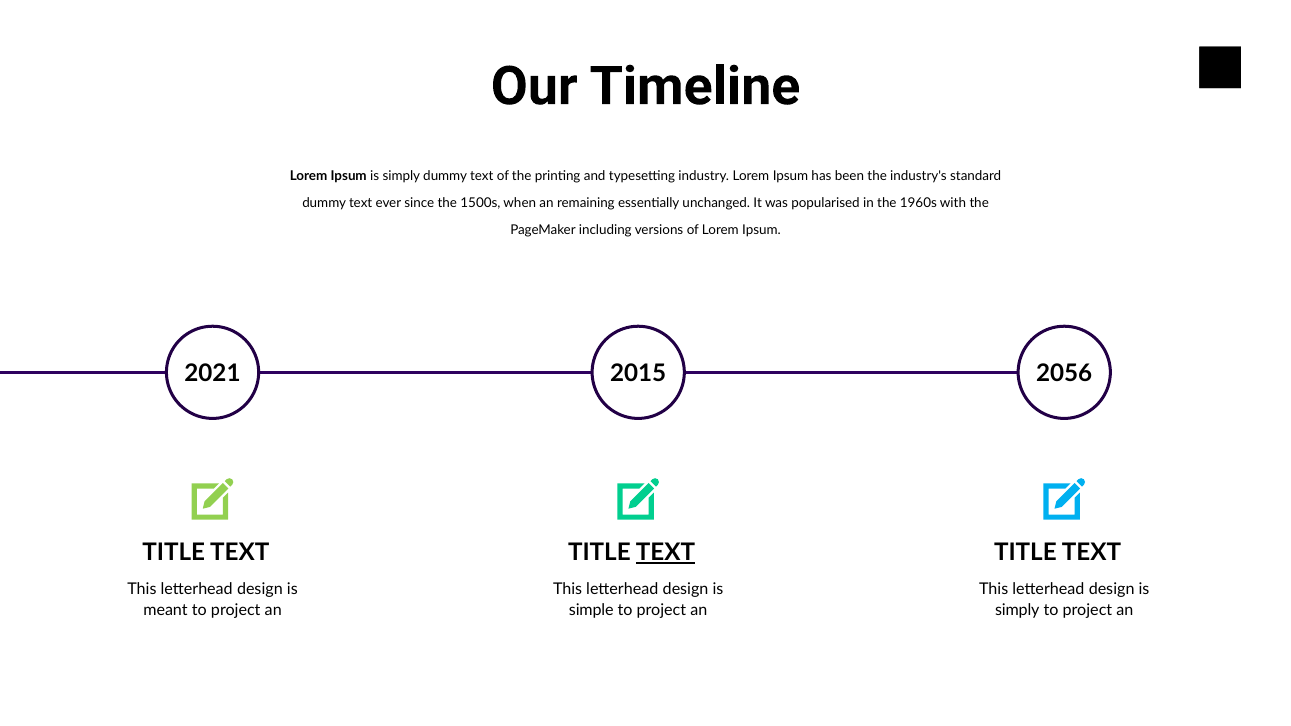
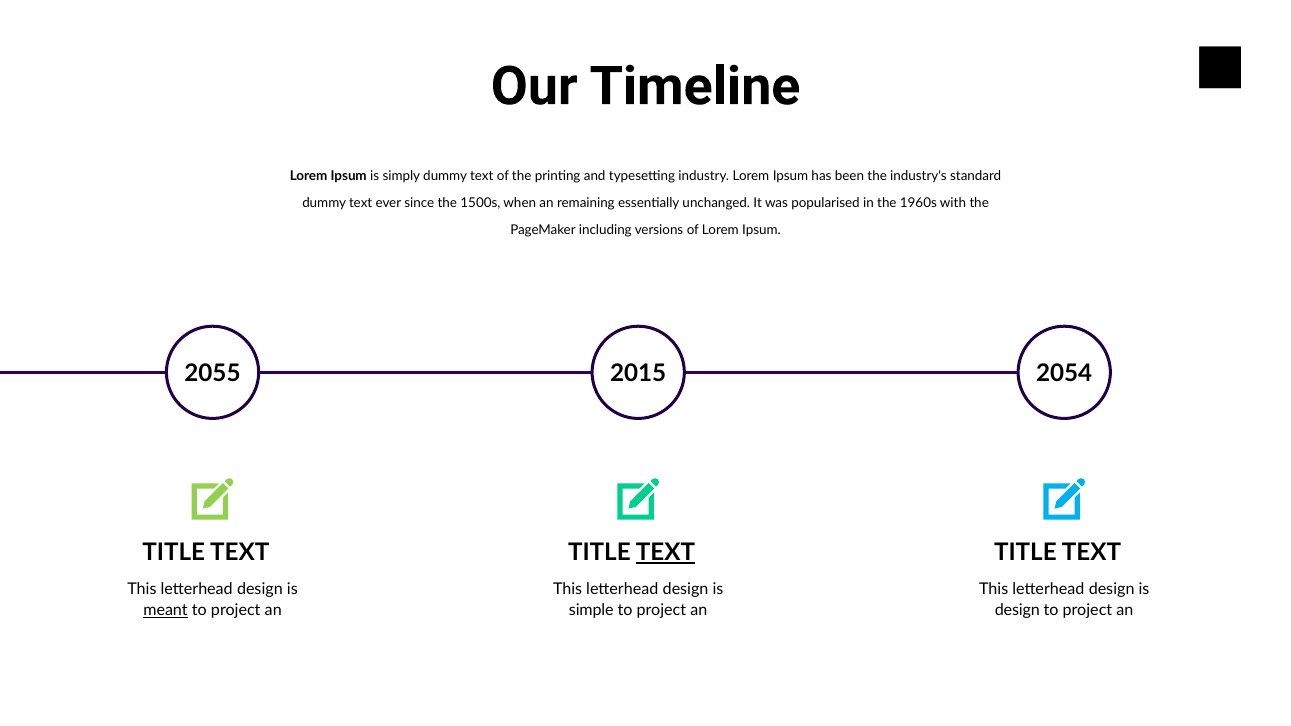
2021: 2021 -> 2055
2056: 2056 -> 2054
meant underline: none -> present
simply at (1017, 611): simply -> design
